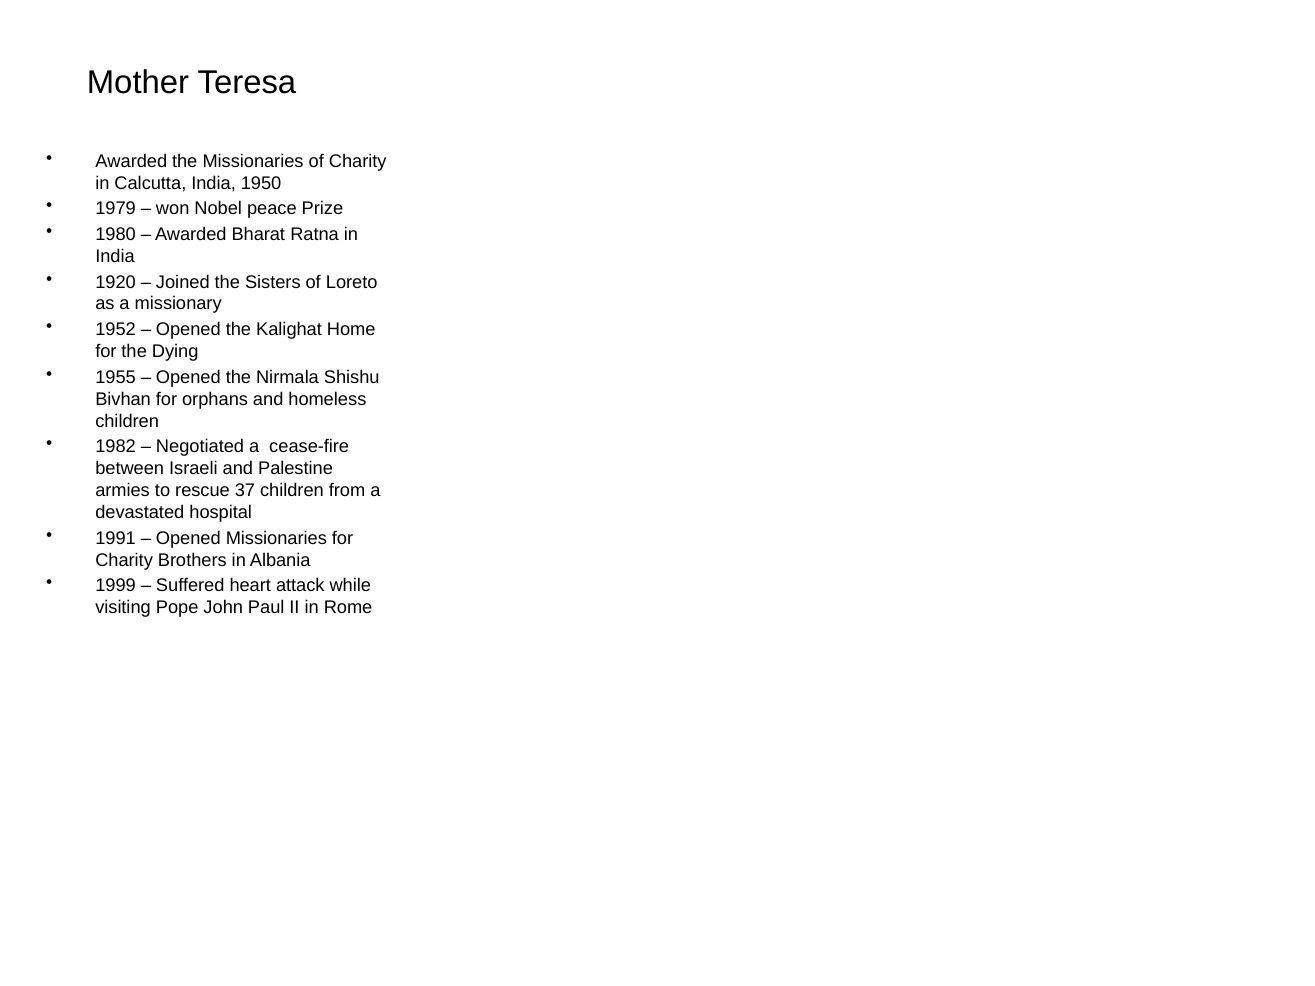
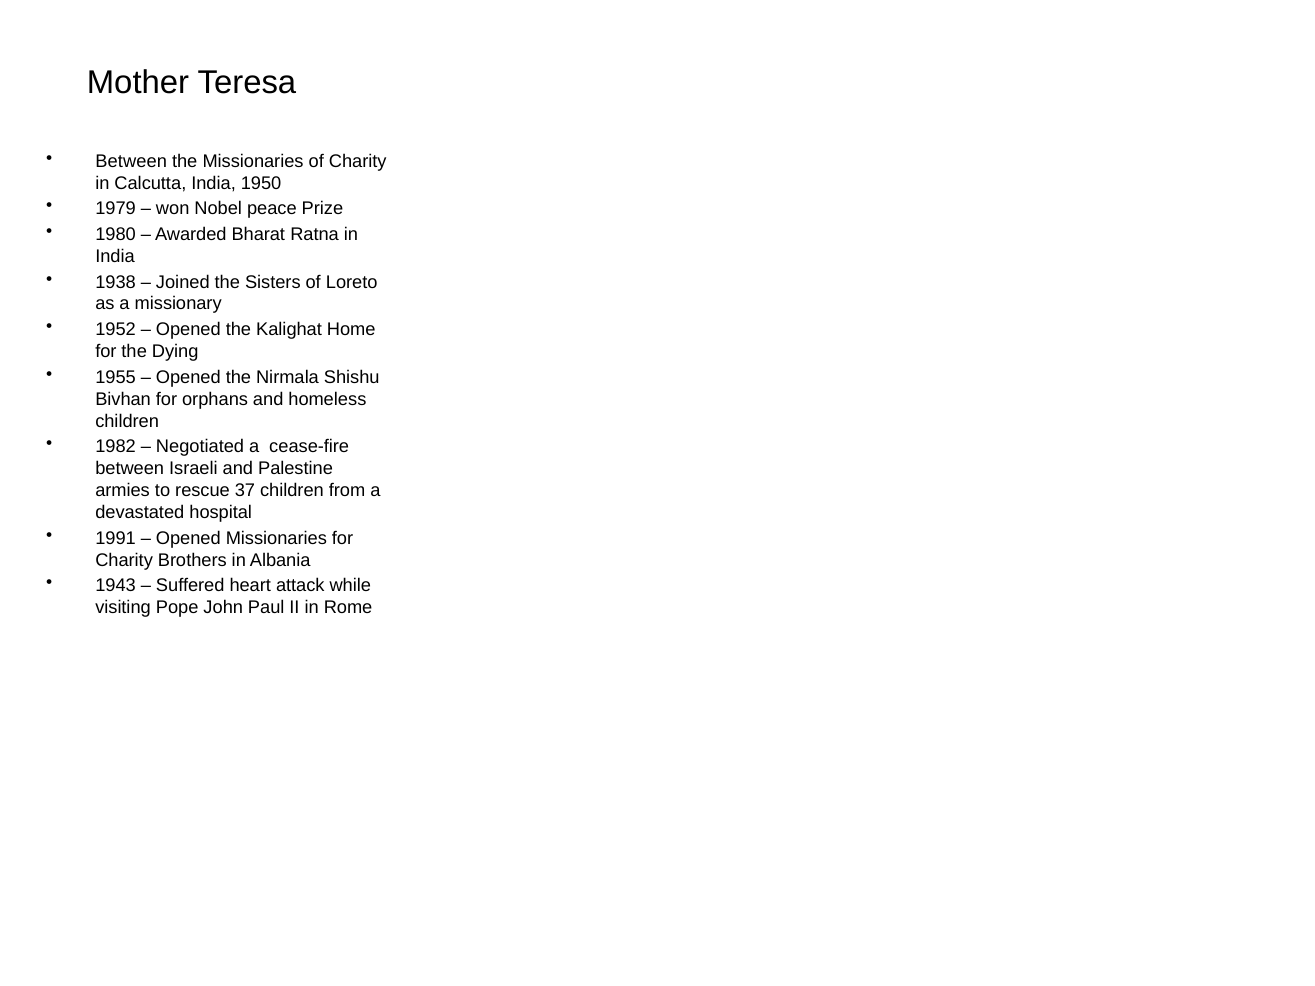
Awarded at (131, 161): Awarded -> Between
1920: 1920 -> 1938
1999: 1999 -> 1943
